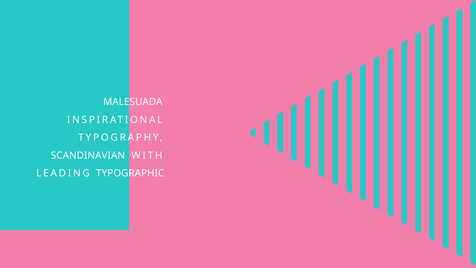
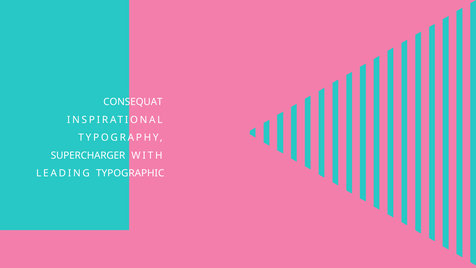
MALESUADA: MALESUADA -> CONSEQUAT
SCANDINAVIAN: SCANDINAVIAN -> SUPERCHARGER
